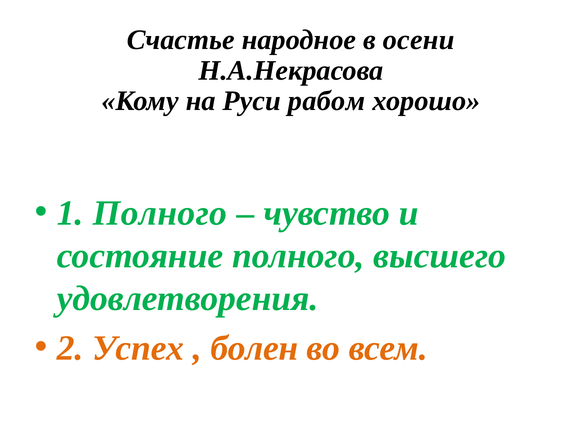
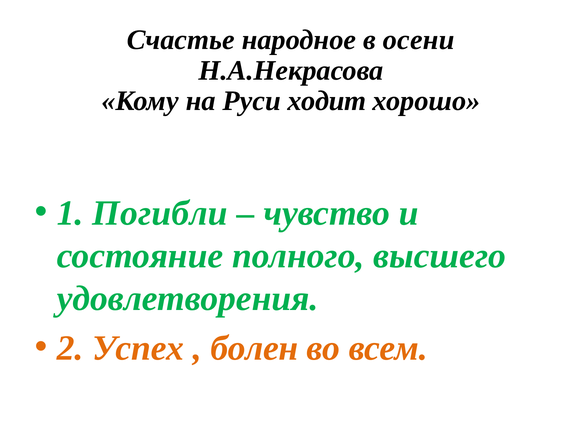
рабом: рабом -> ходит
1 Полного: Полного -> Погибли
